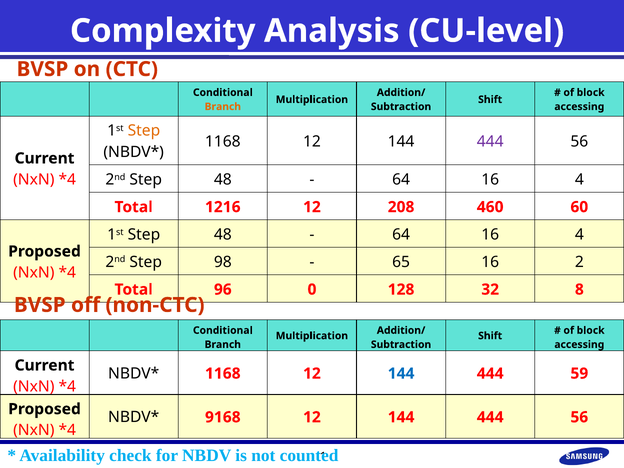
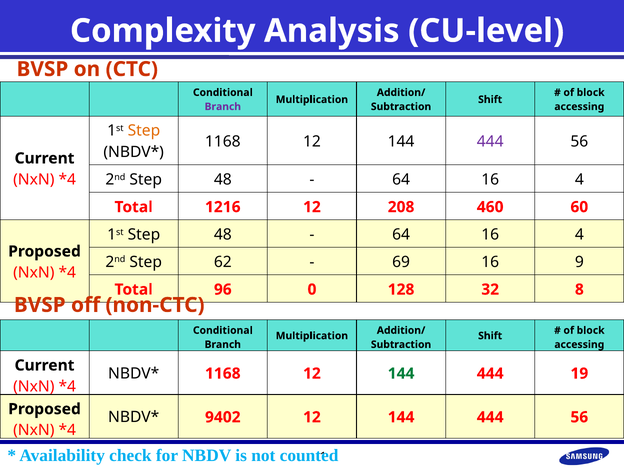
Branch at (223, 107) colour: orange -> purple
98: 98 -> 62
65: 65 -> 69
2: 2 -> 9
144 at (401, 374) colour: blue -> green
59: 59 -> 19
9168: 9168 -> 9402
